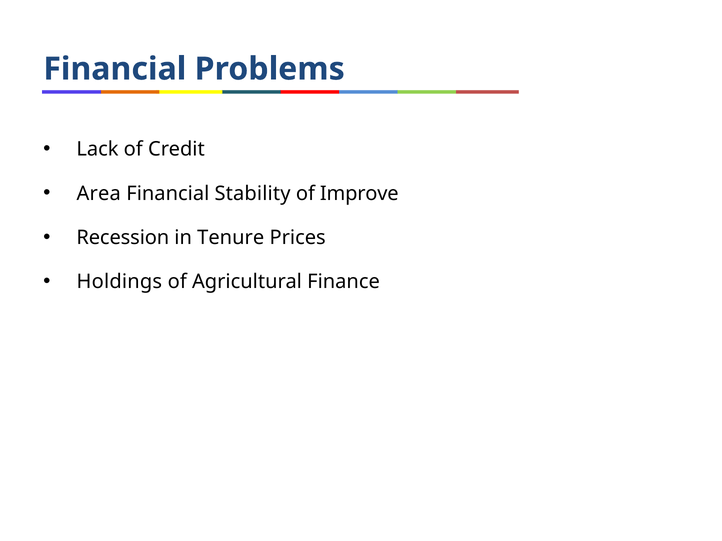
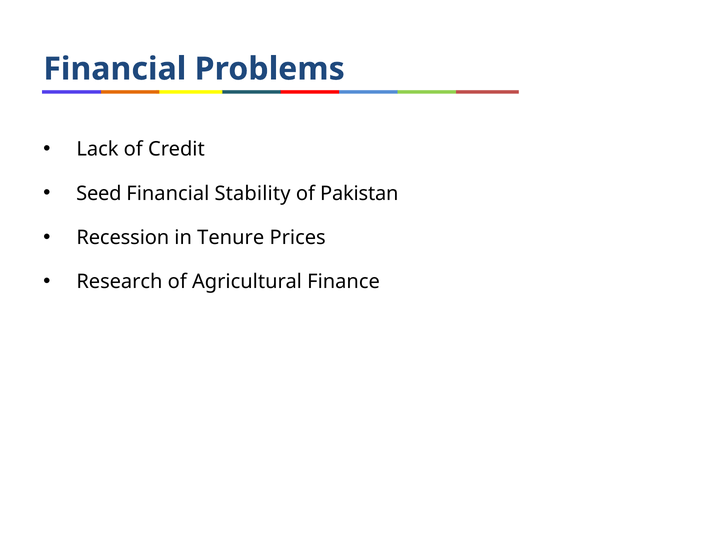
Area: Area -> Seed
Improve: Improve -> Pakistan
Holdings: Holdings -> Research
